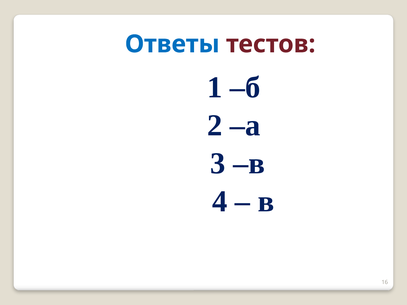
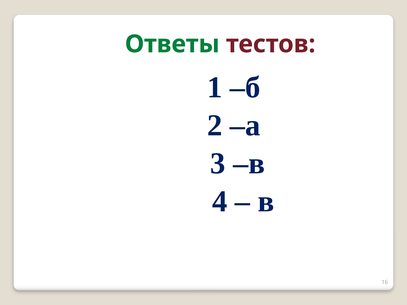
Ответы colour: blue -> green
